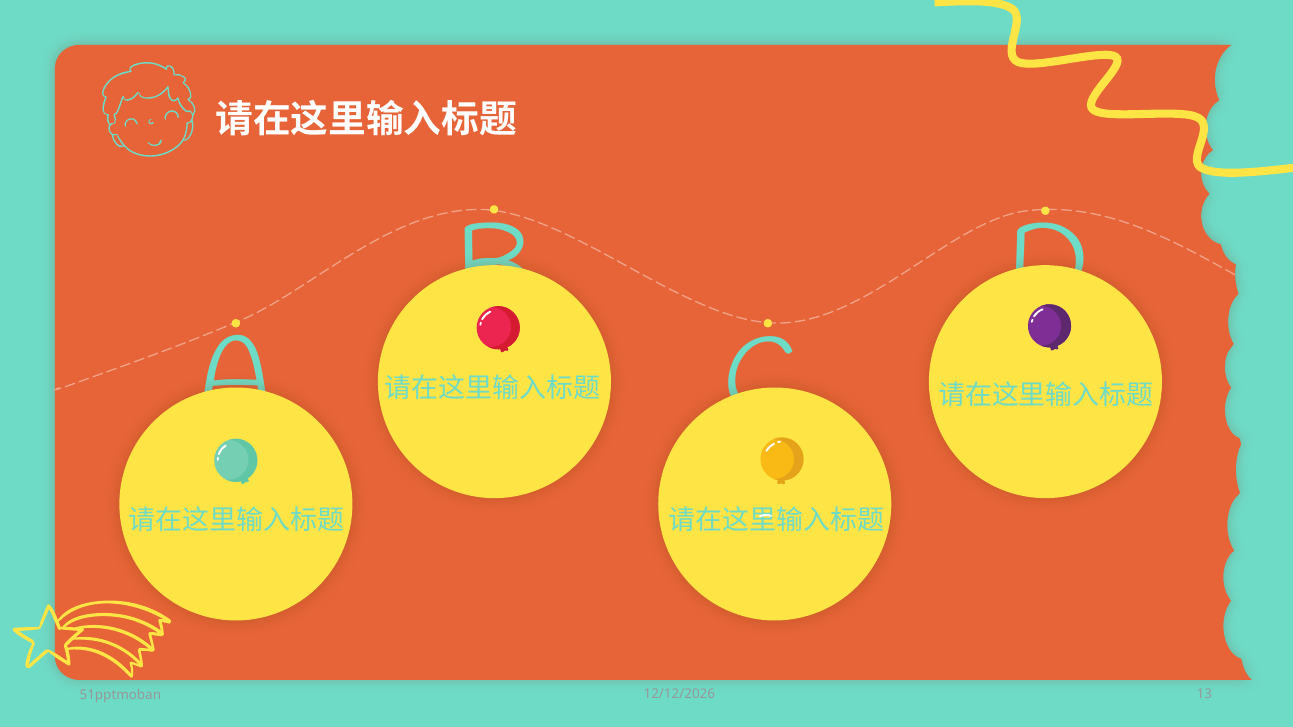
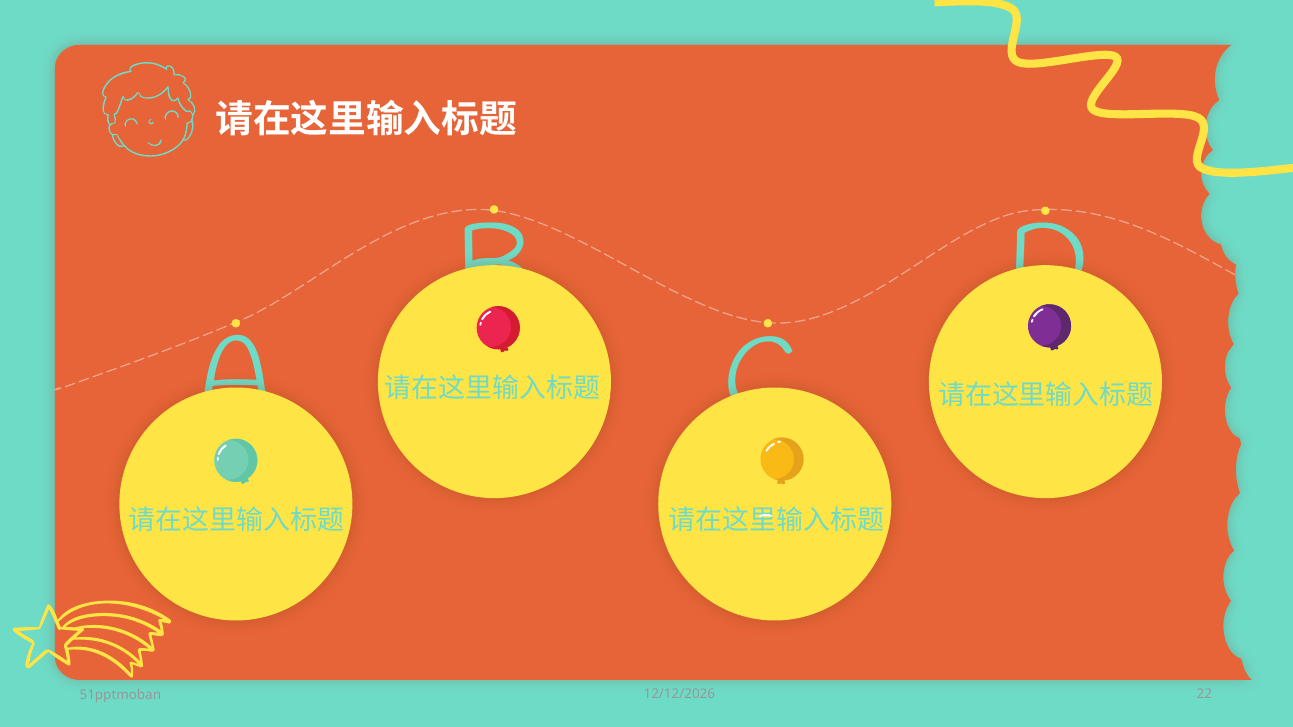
13: 13 -> 22
